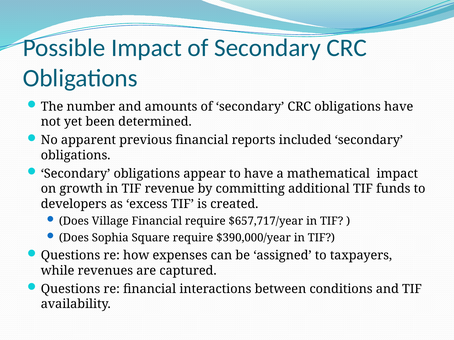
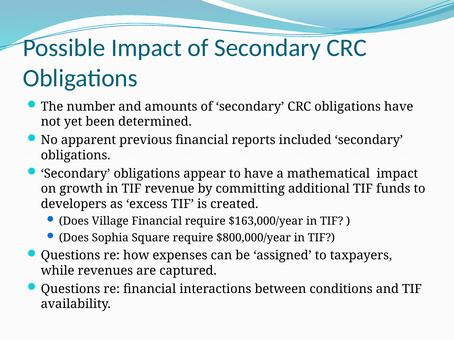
$657,717/year: $657,717/year -> $163,000/year
$390,000/year: $390,000/year -> $800,000/year
